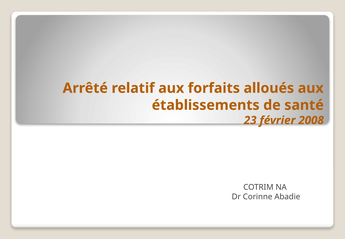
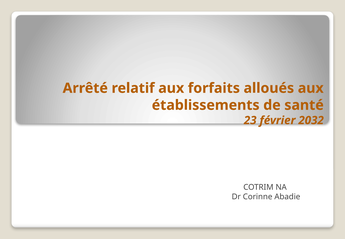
2008: 2008 -> 2032
